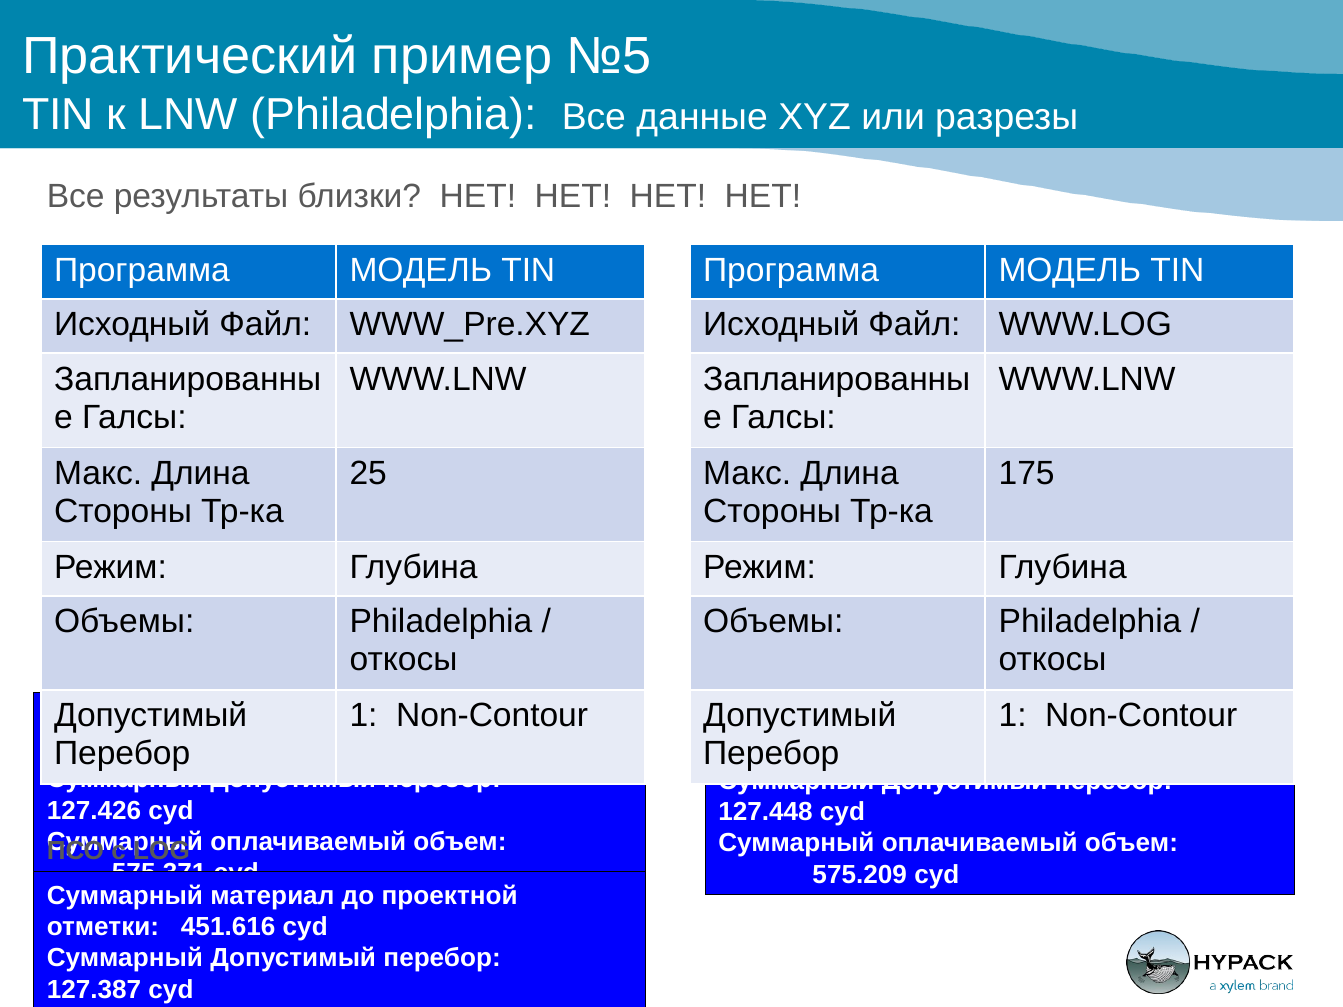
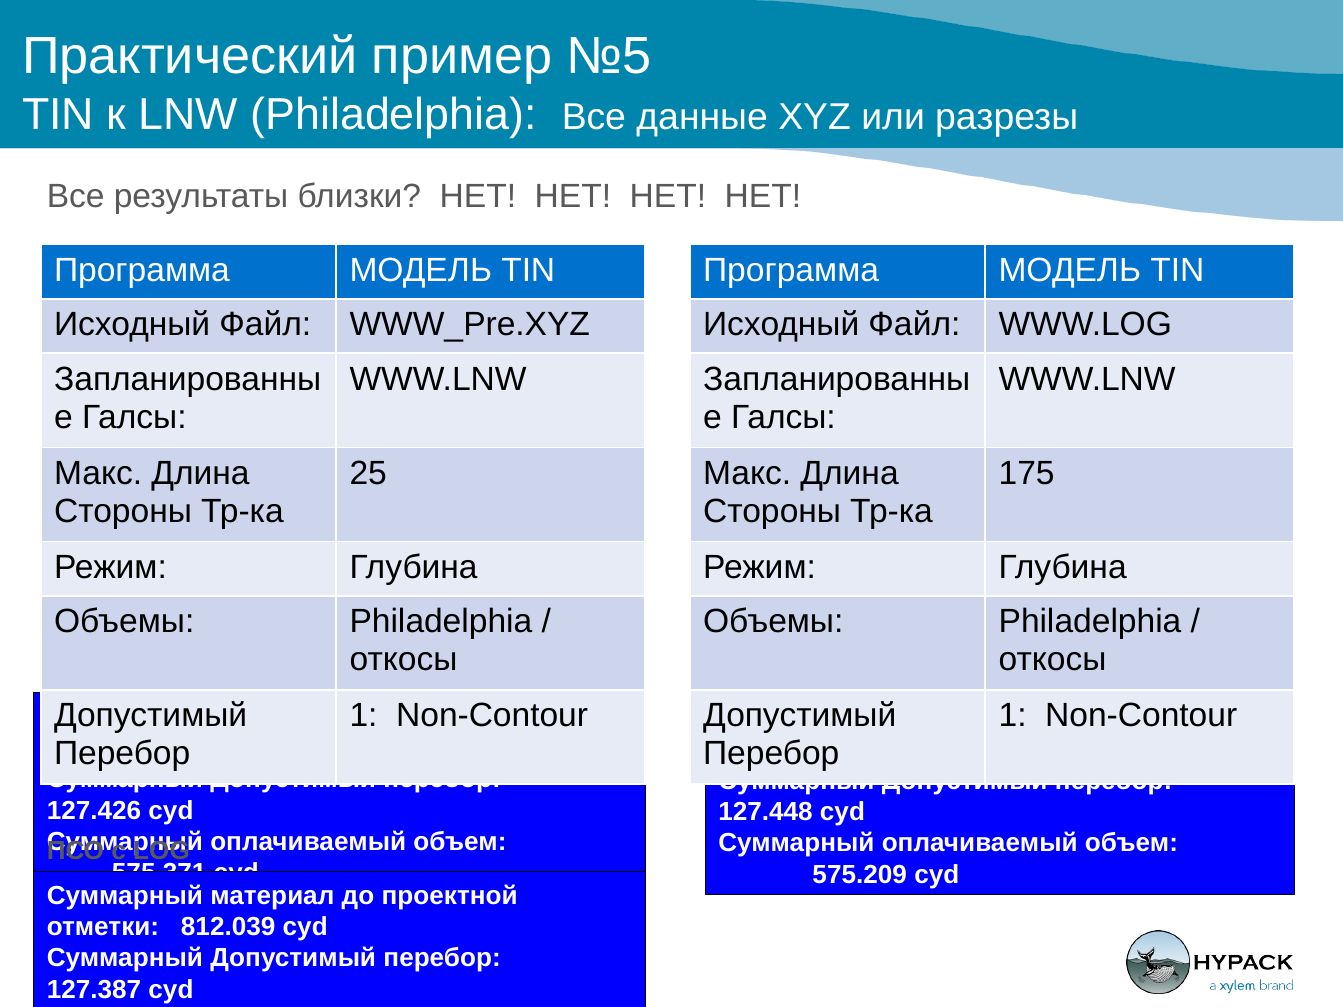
451.616: 451.616 -> 812.039
